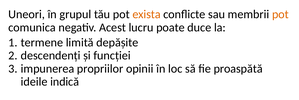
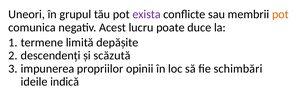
exista colour: orange -> purple
funcției: funcției -> scăzută
proaspătă: proaspătă -> schimbări
